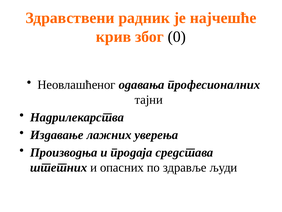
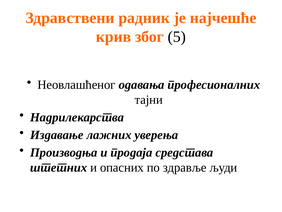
0: 0 -> 5
